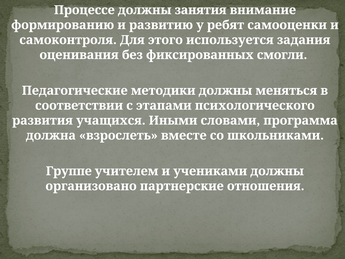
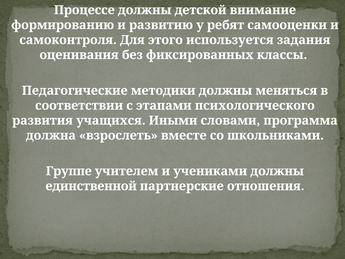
занятия: занятия -> детской
смогли: смогли -> классы
организовано: организовано -> единственной
